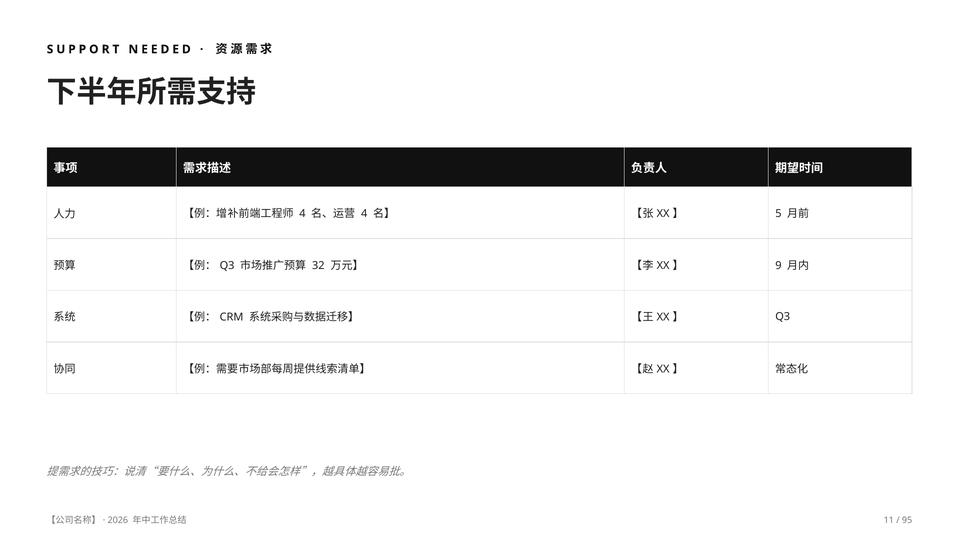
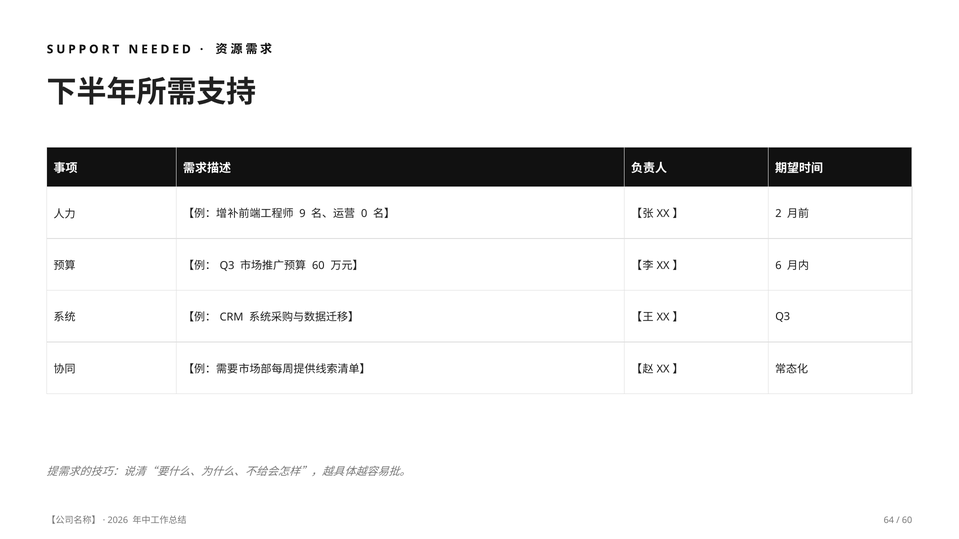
4 at (302, 214): 4 -> 9
4 at (364, 214): 4 -> 0
5: 5 -> 2
32 at (318, 266): 32 -> 60
9: 9 -> 6
11: 11 -> 64
95 at (907, 521): 95 -> 60
